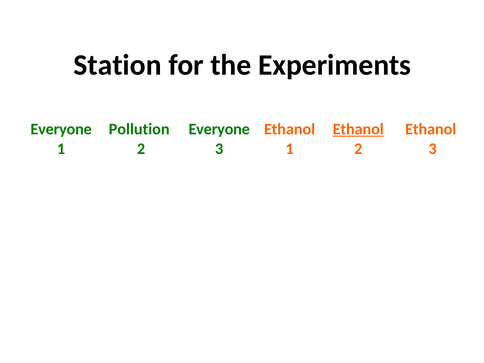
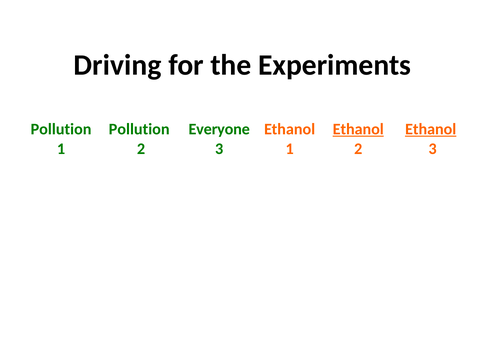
Station: Station -> Driving
Everyone at (61, 129): Everyone -> Pollution
Ethanol at (431, 129) underline: none -> present
